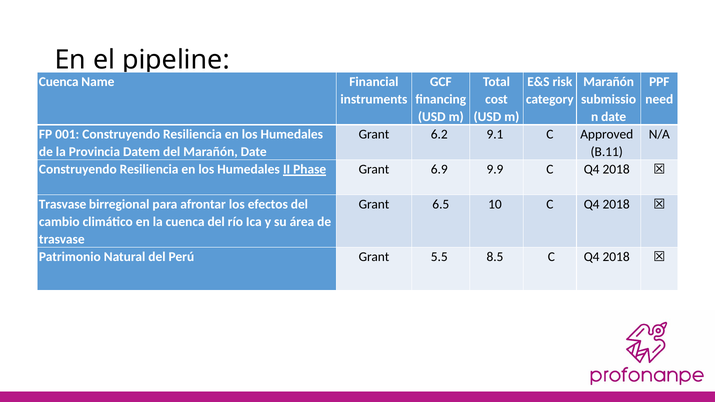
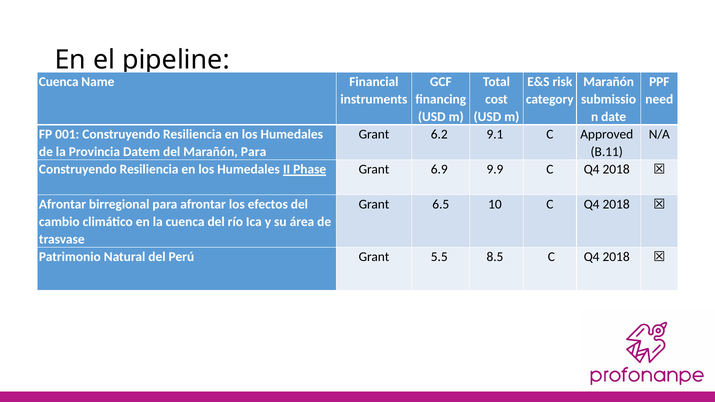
Marañón Date: Date -> Para
Trasvase at (63, 204): Trasvase -> Afrontar
